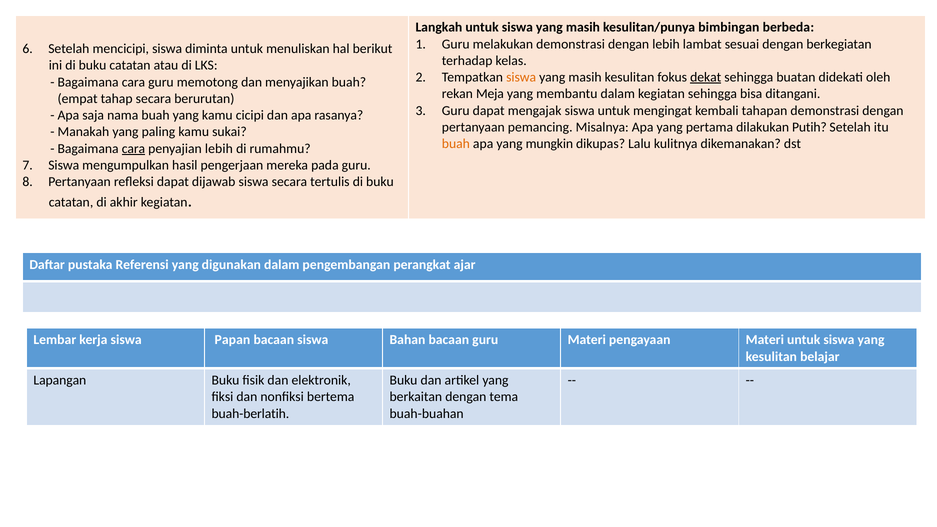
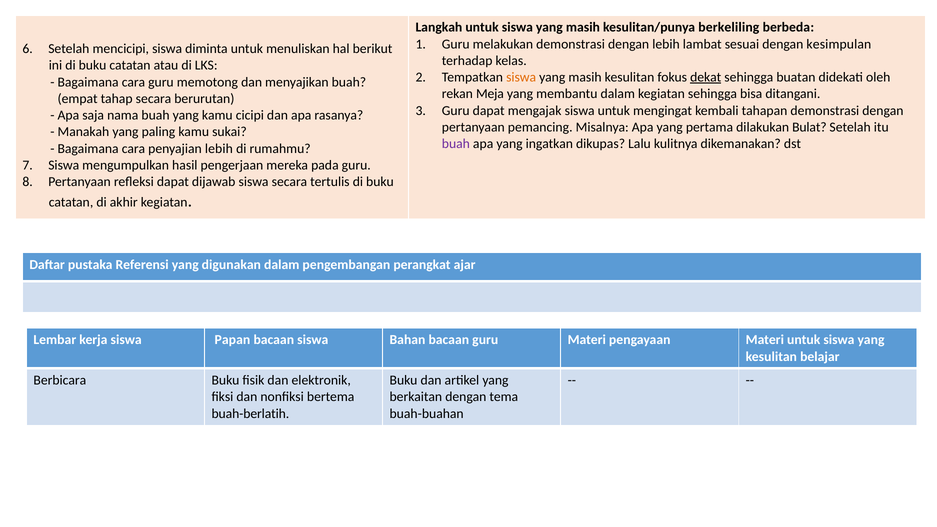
bimbingan: bimbingan -> berkeliling
berkegiatan: berkegiatan -> kesimpulan
Putih: Putih -> Bulat
buah at (456, 144) colour: orange -> purple
mungkin: mungkin -> ingatkan
cara at (133, 149) underline: present -> none
Lapangan: Lapangan -> Berbicara
